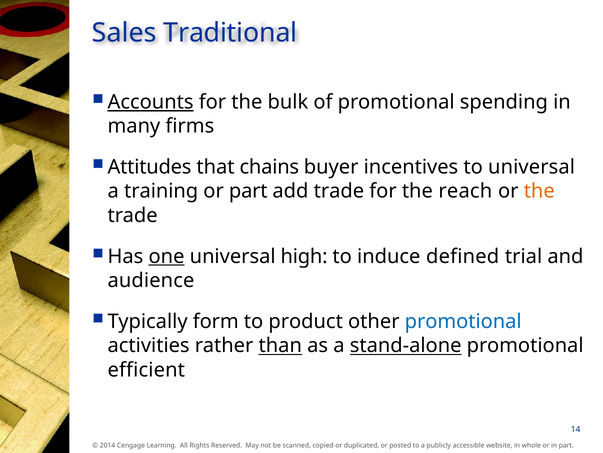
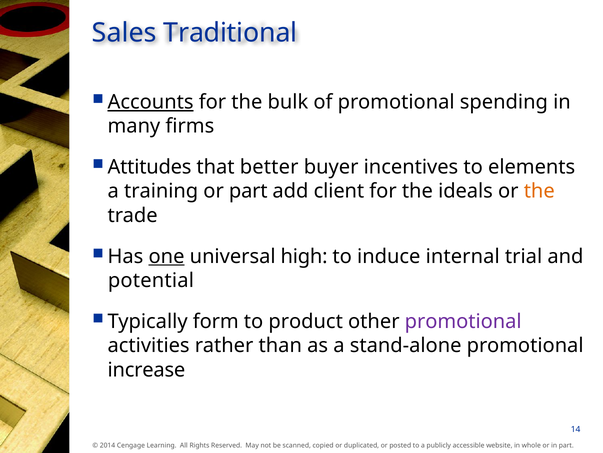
chains: chains -> better
to universal: universal -> elements
add trade: trade -> client
reach: reach -> ideals
defined: defined -> internal
audience: audience -> potential
promotional at (463, 321) colour: blue -> purple
than underline: present -> none
stand-alone underline: present -> none
efficient: efficient -> increase
